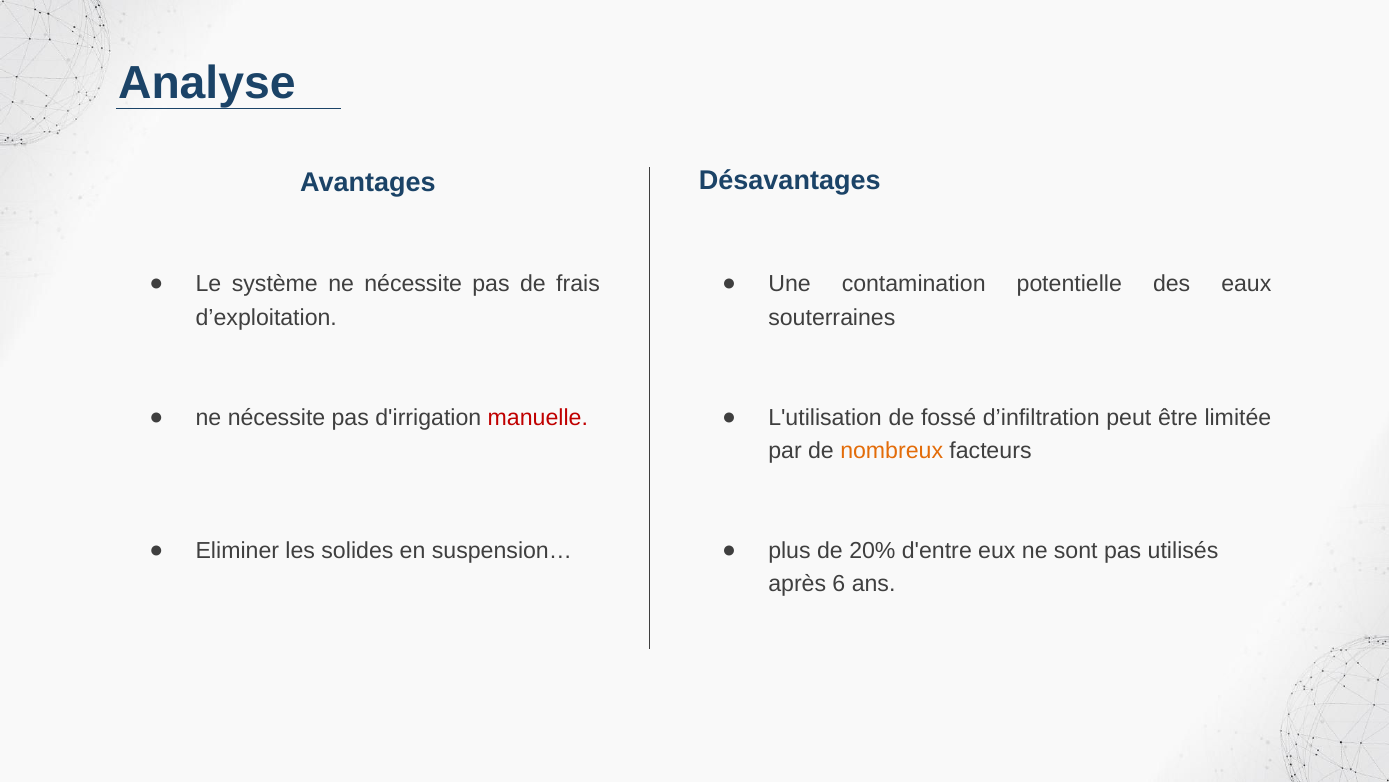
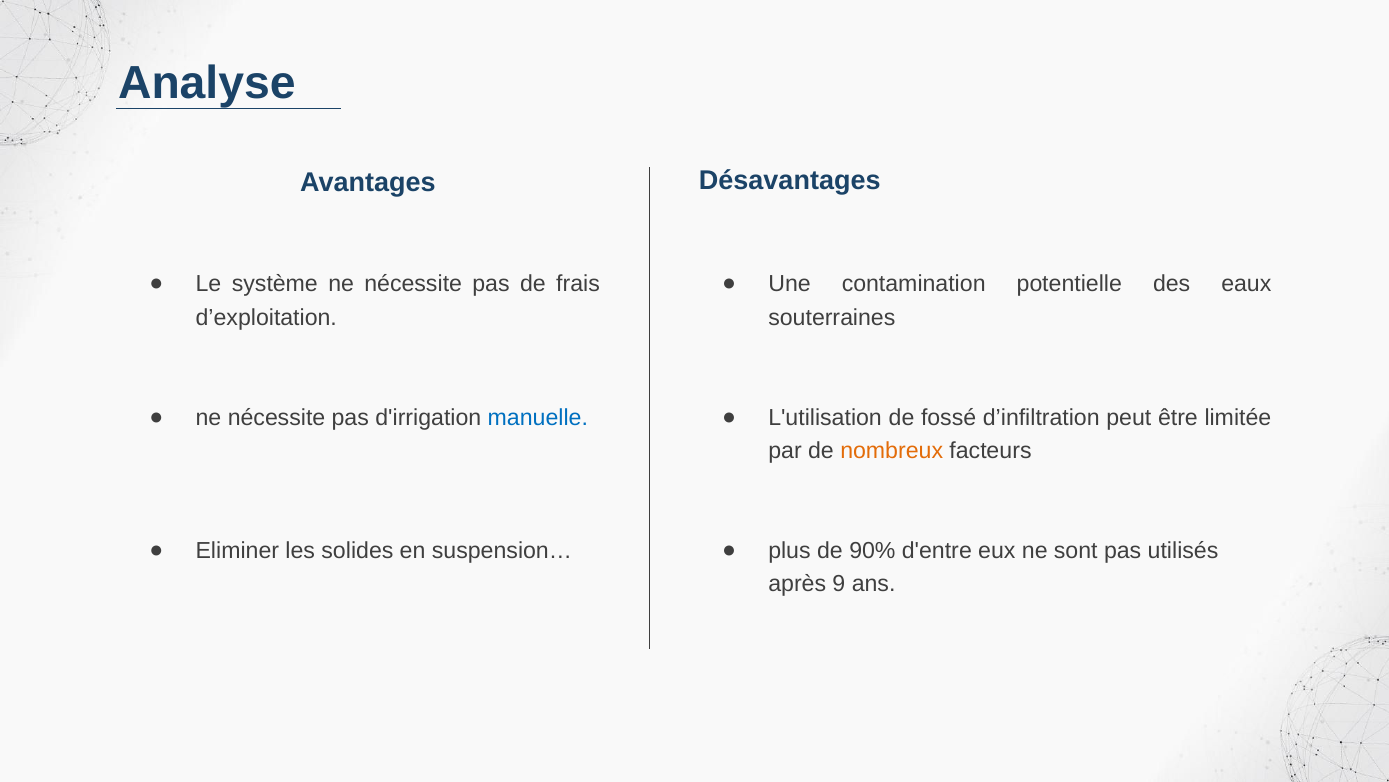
manuelle colour: red -> blue
20%: 20% -> 90%
6: 6 -> 9
